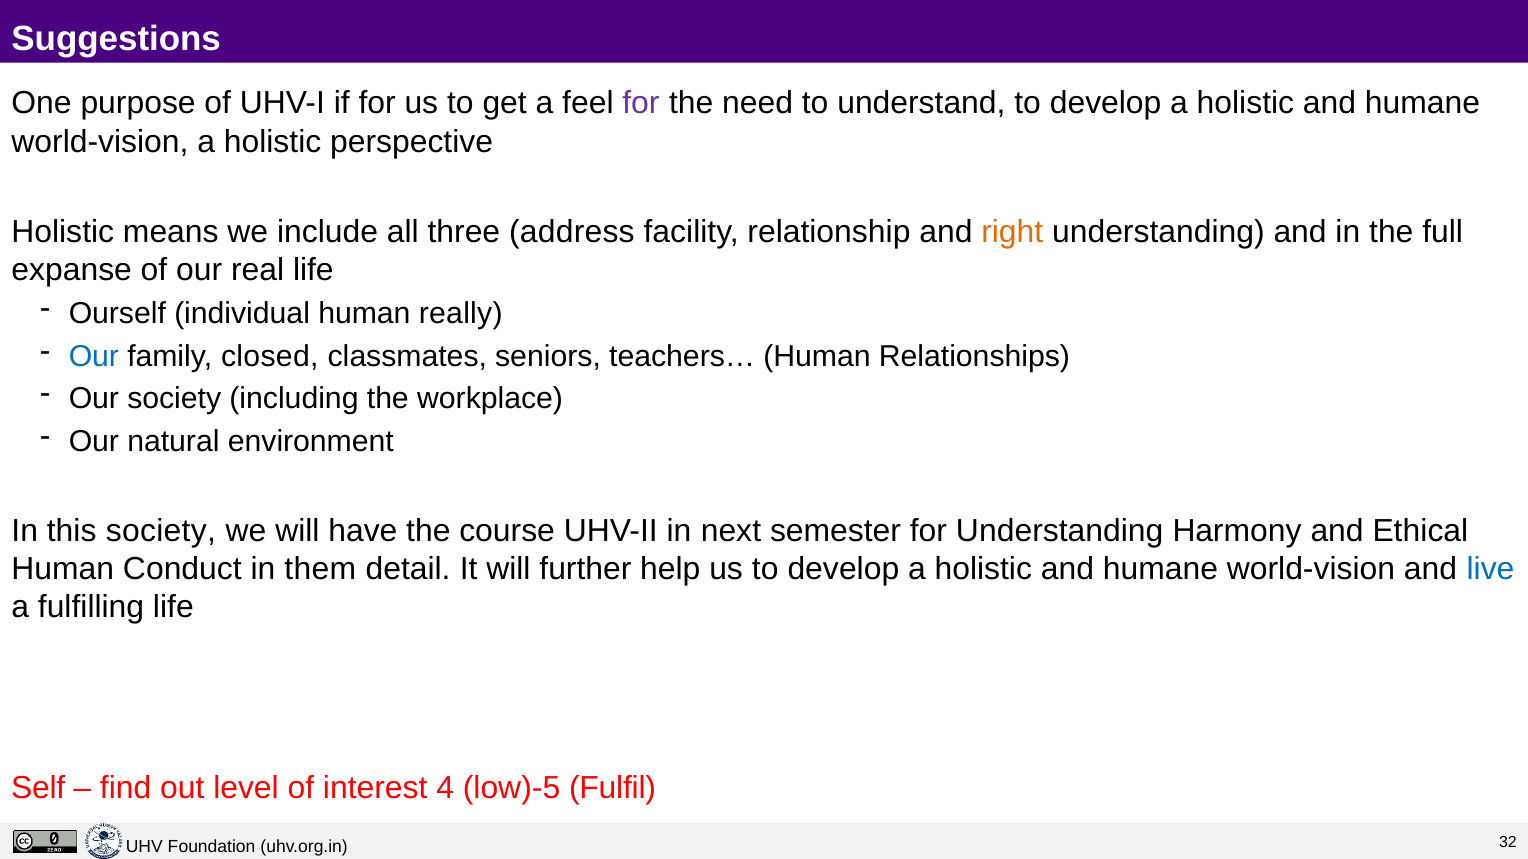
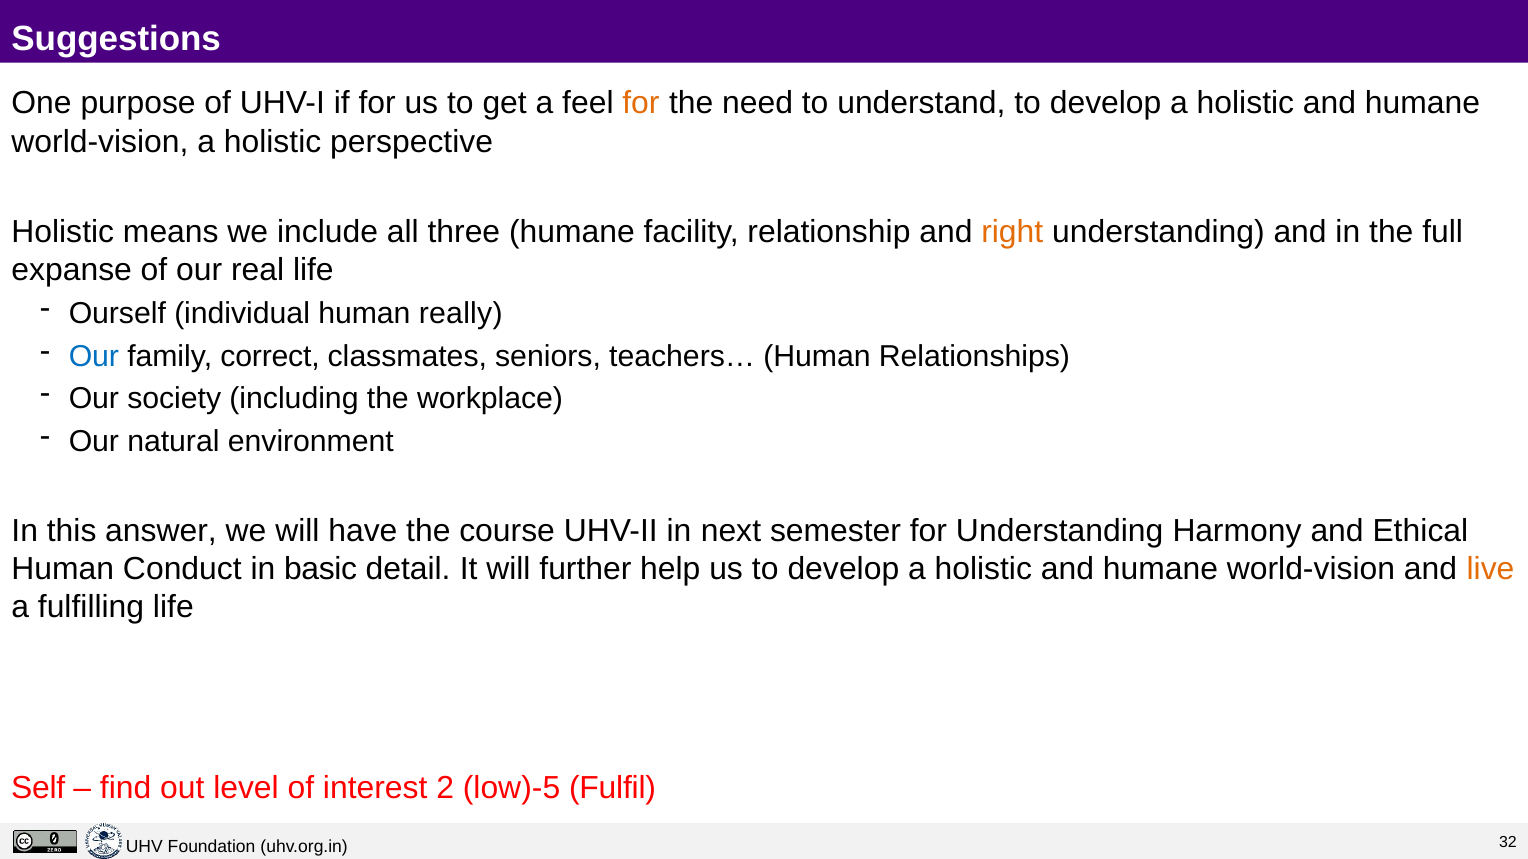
for at (641, 103) colour: purple -> orange
three address: address -> humane
closed: closed -> correct
this society: society -> answer
them: them -> basic
live colour: blue -> orange
4: 4 -> 2
